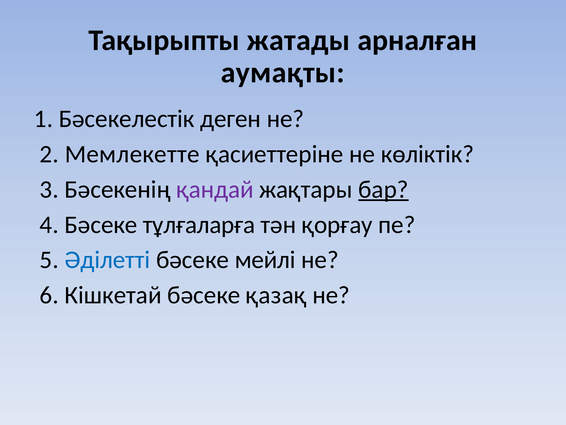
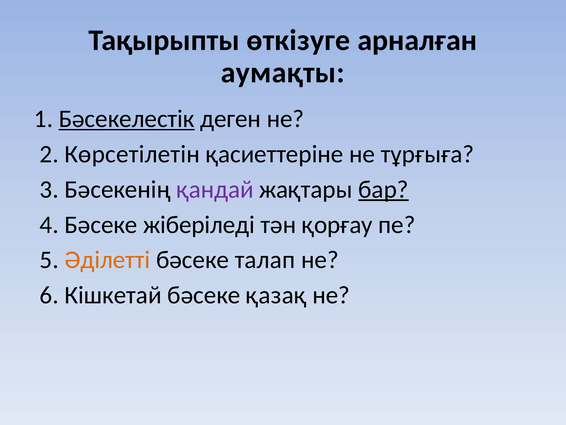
жатады: жатады -> өткізуге
Бәсекелестік underline: none -> present
Мемлекетте: Мемлекетте -> Көрсетілетін
көліктік: көліктік -> тұрғыға
тұлғаларға: тұлғаларға -> жіберіледі
Әділетті colour: blue -> orange
мейлі: мейлі -> талап
